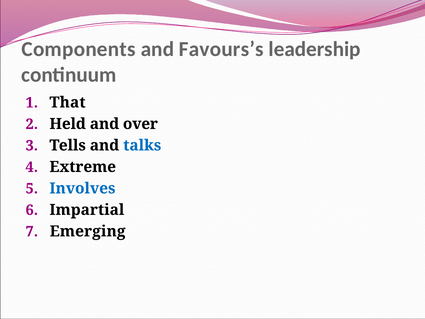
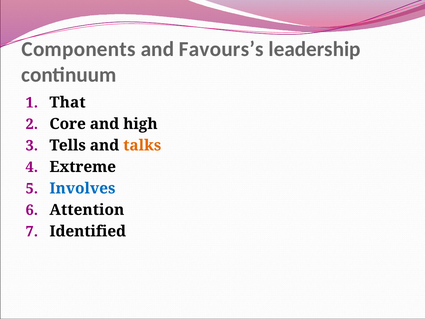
Held: Held -> Core
over: over -> high
talks colour: blue -> orange
Impartial: Impartial -> Attention
Emerging: Emerging -> Identified
